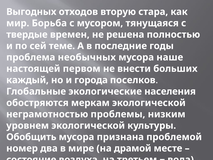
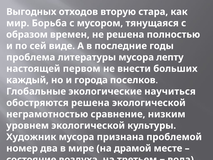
твердые: твердые -> образом
теме: теме -> виде
необычных: необычных -> литературы
наше: наше -> лепту
населения: населения -> научиться
обостряются меркам: меркам -> решена
проблемы: проблемы -> сравнение
Обобщить: Обобщить -> Художник
